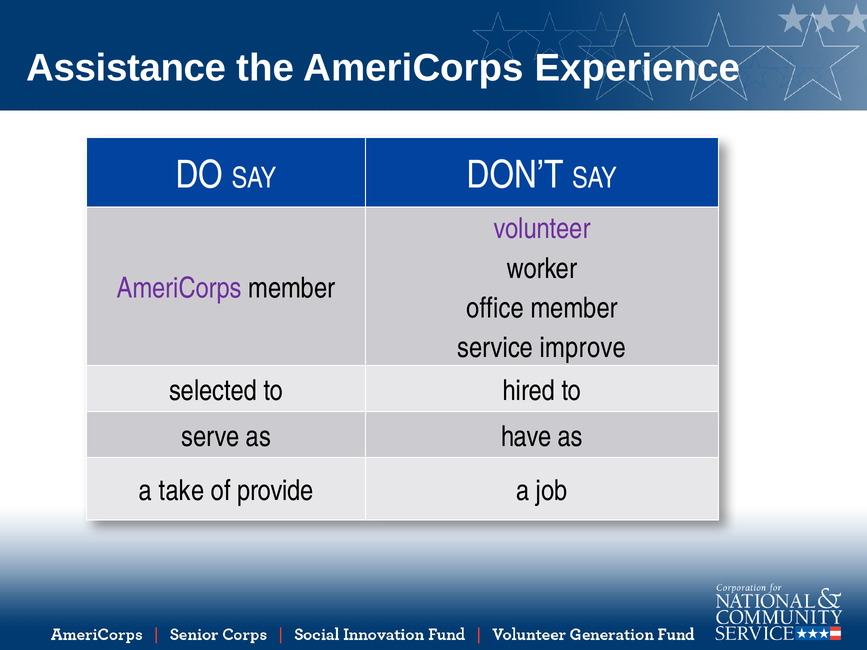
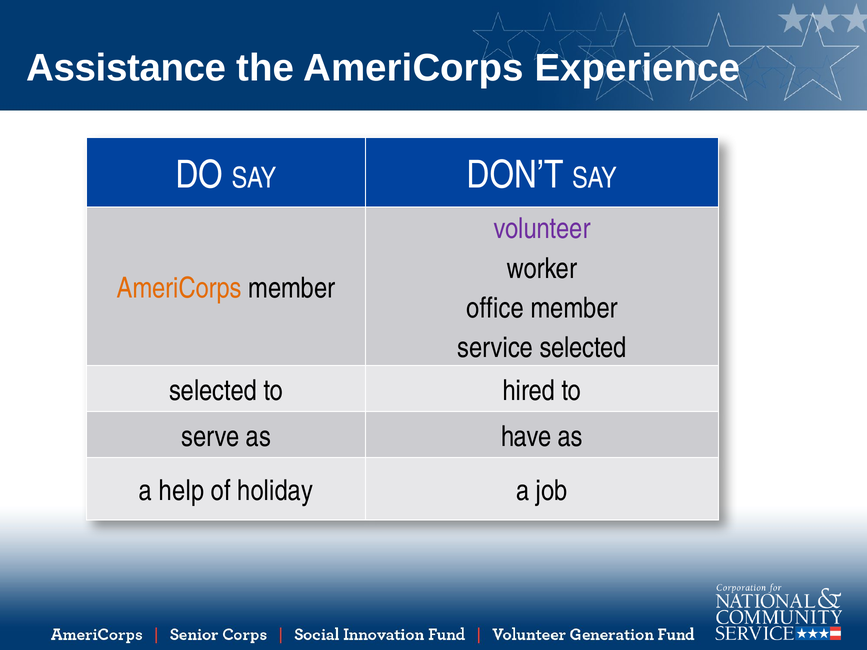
AmeriCorps at (179, 288) colour: purple -> orange
service improve: improve -> selected
take: take -> help
provide: provide -> holiday
